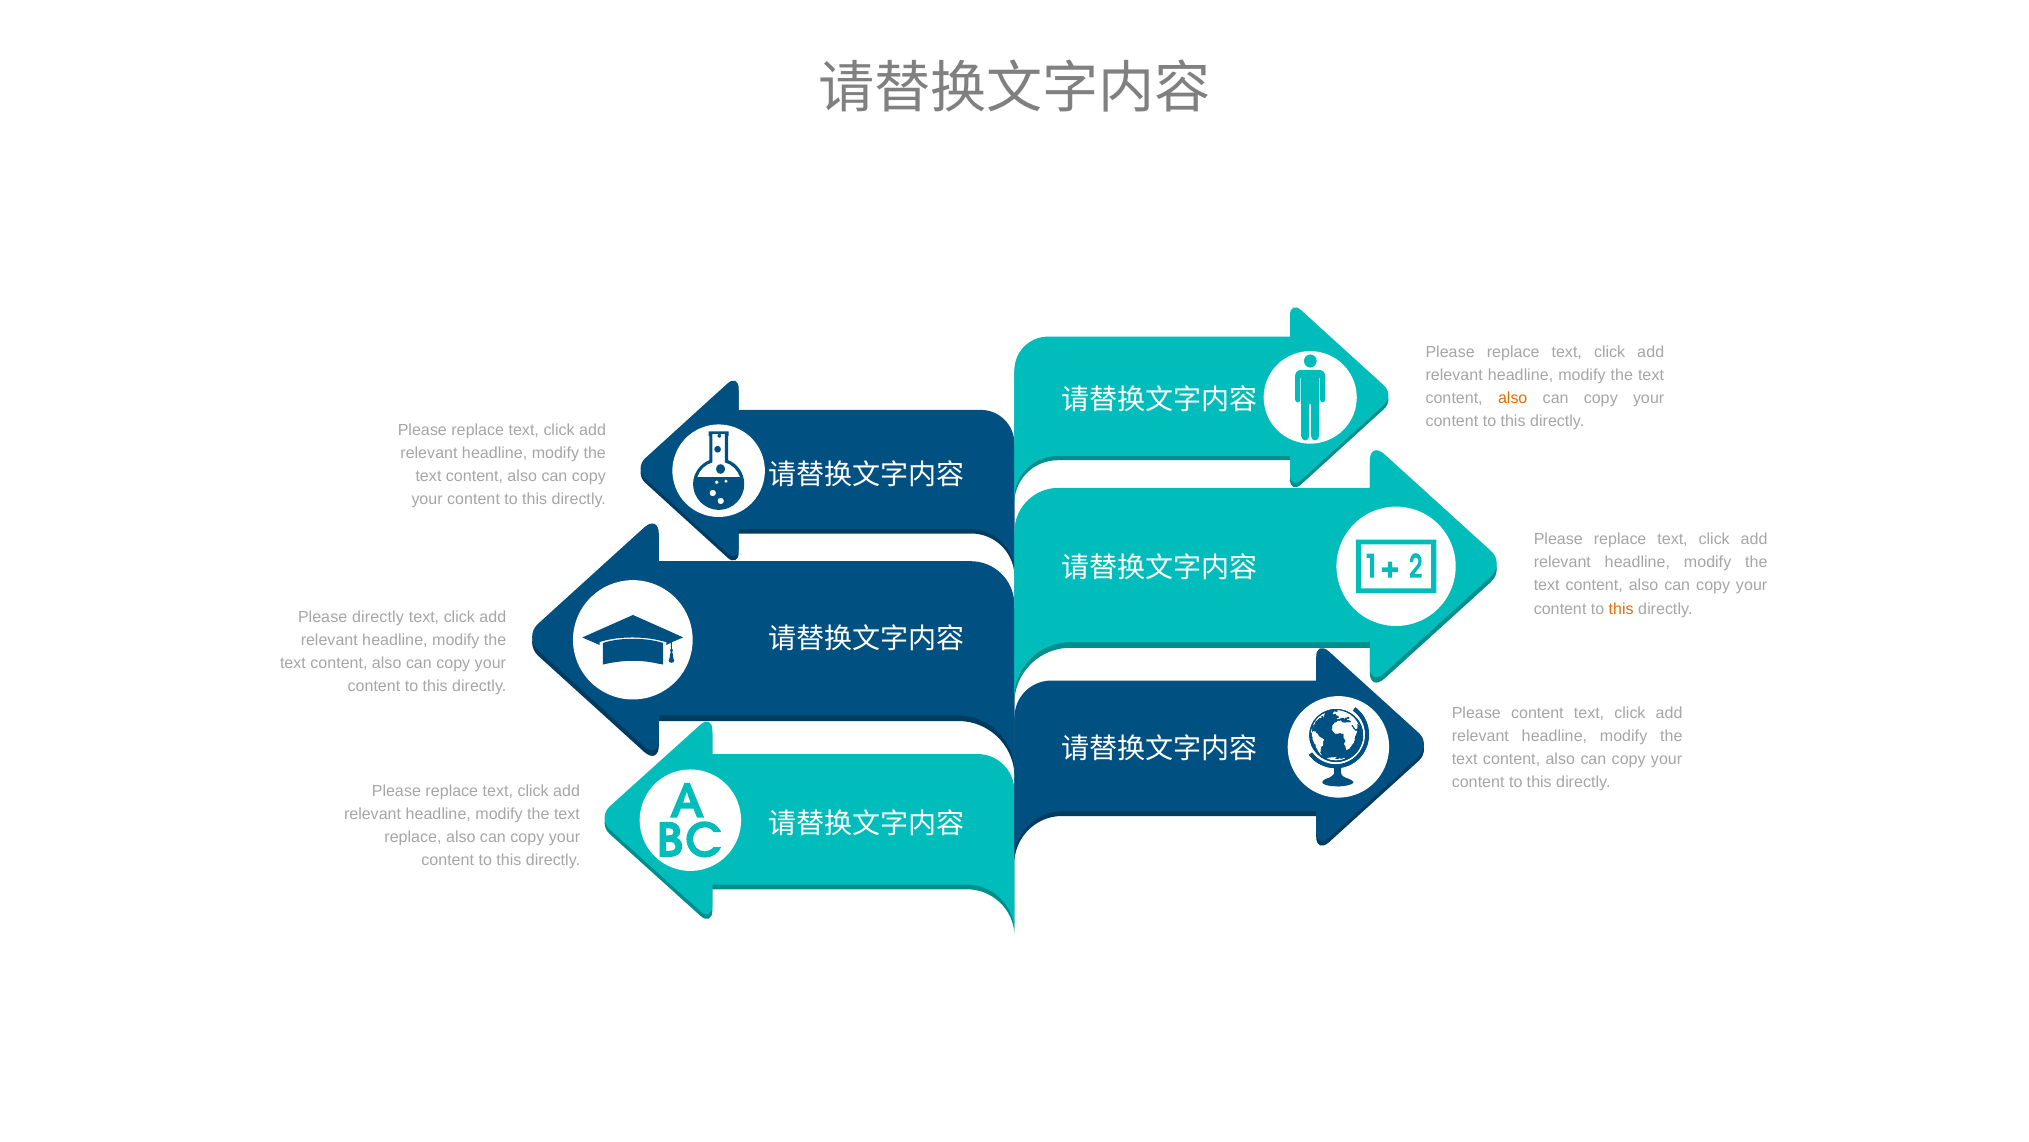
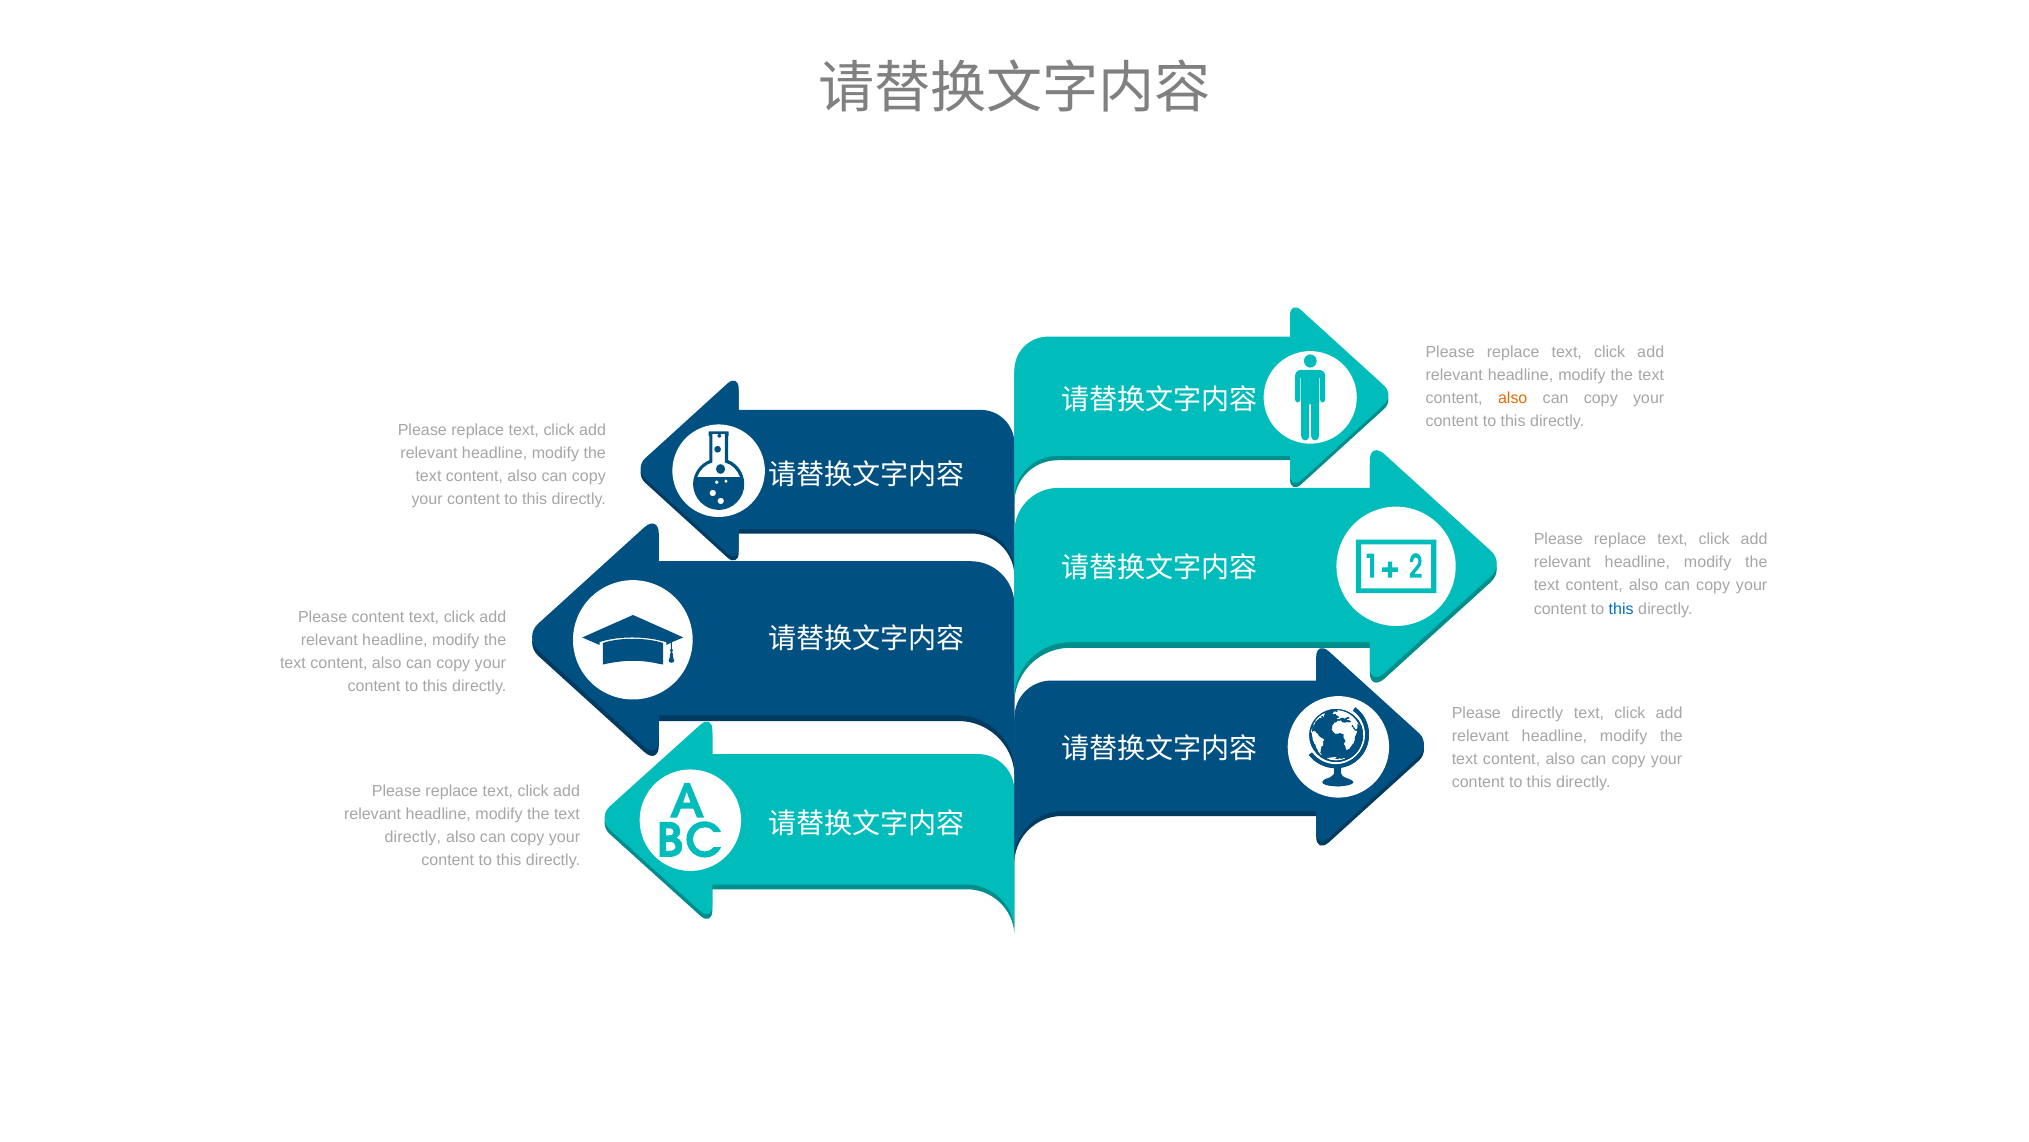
this at (1621, 608) colour: orange -> blue
Please directly: directly -> content
Please content: content -> directly
replace at (413, 836): replace -> directly
